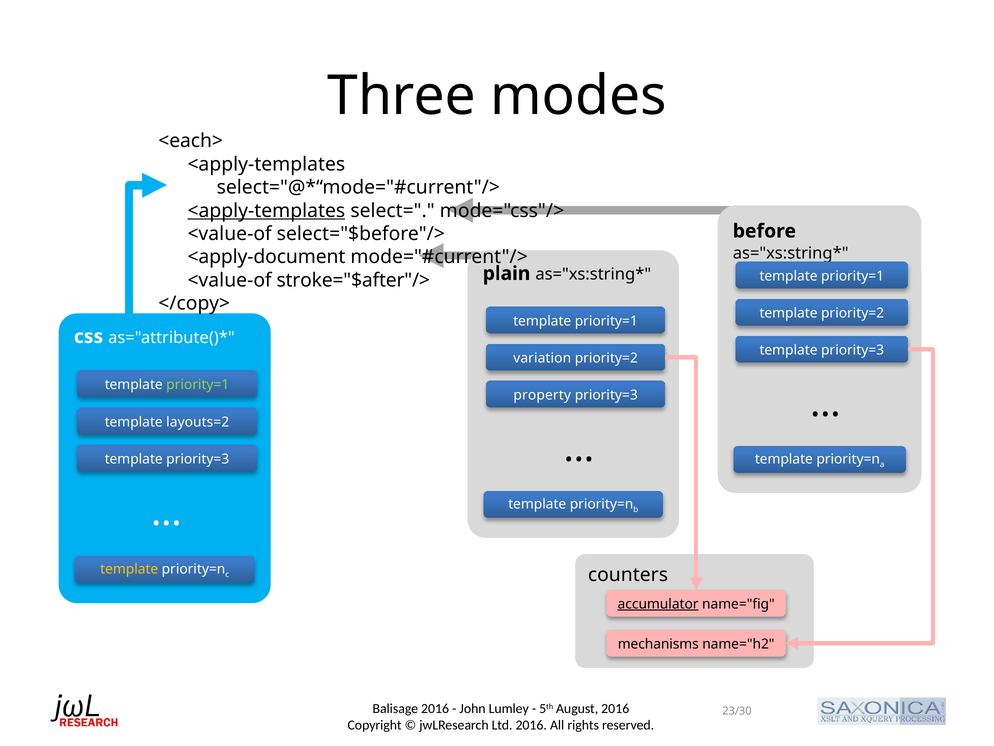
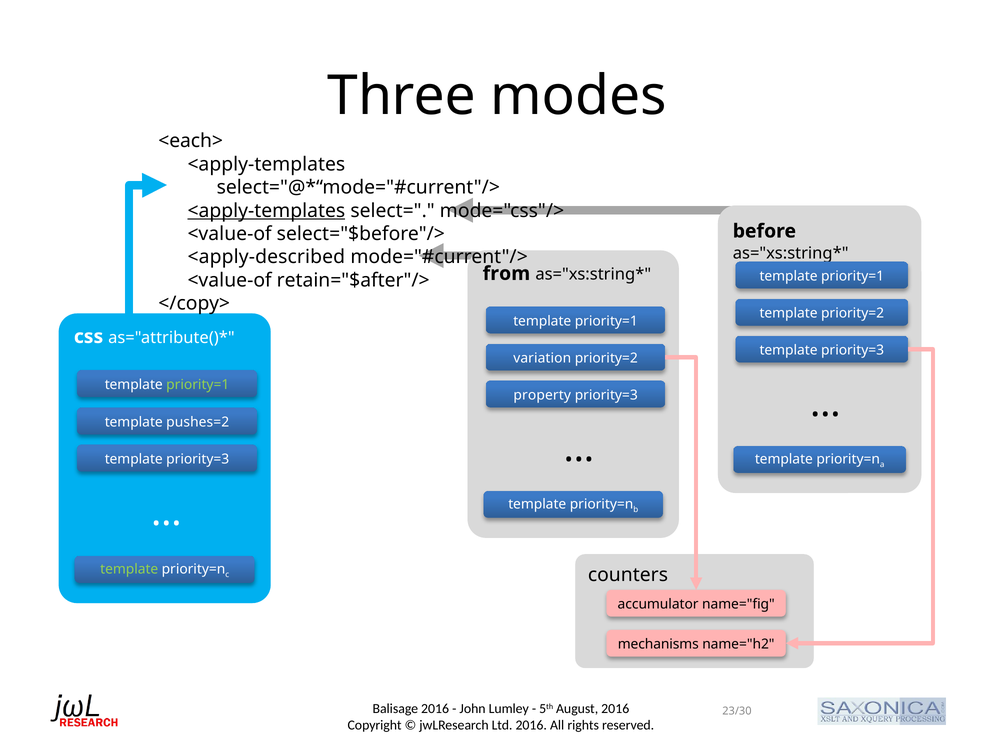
<apply-document: <apply-document -> <apply-described
plain: plain -> from
stroke="$after"/>: stroke="$after"/> -> retain="$after"/>
layouts=2: layouts=2 -> pushes=2
template at (129, 569) colour: yellow -> light green
accumulator underline: present -> none
